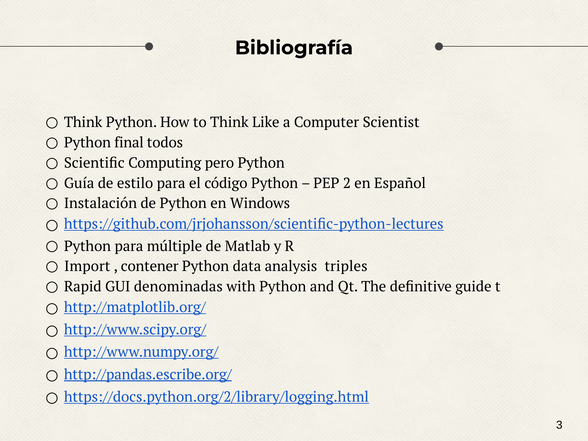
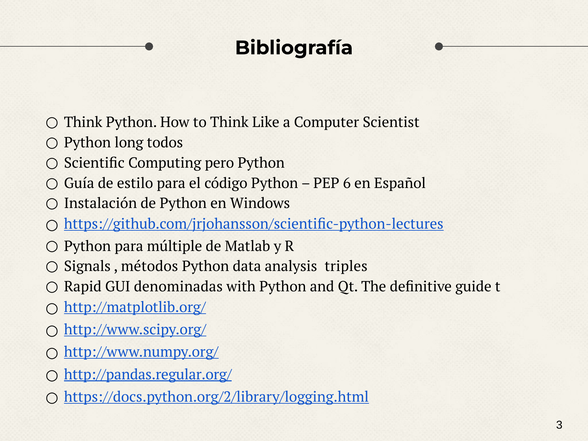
final: final -> long
2: 2 -> 6
Import: Import -> Signals
contener: contener -> métodos
http://pandas.escribe.org/: http://pandas.escribe.org/ -> http://pandas.regular.org/
